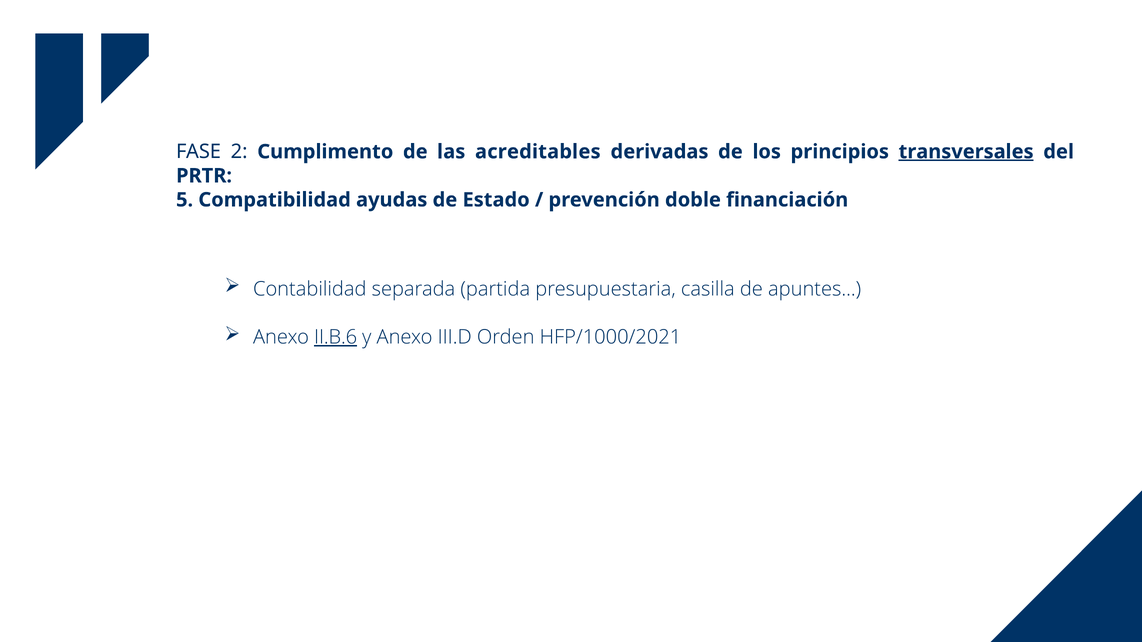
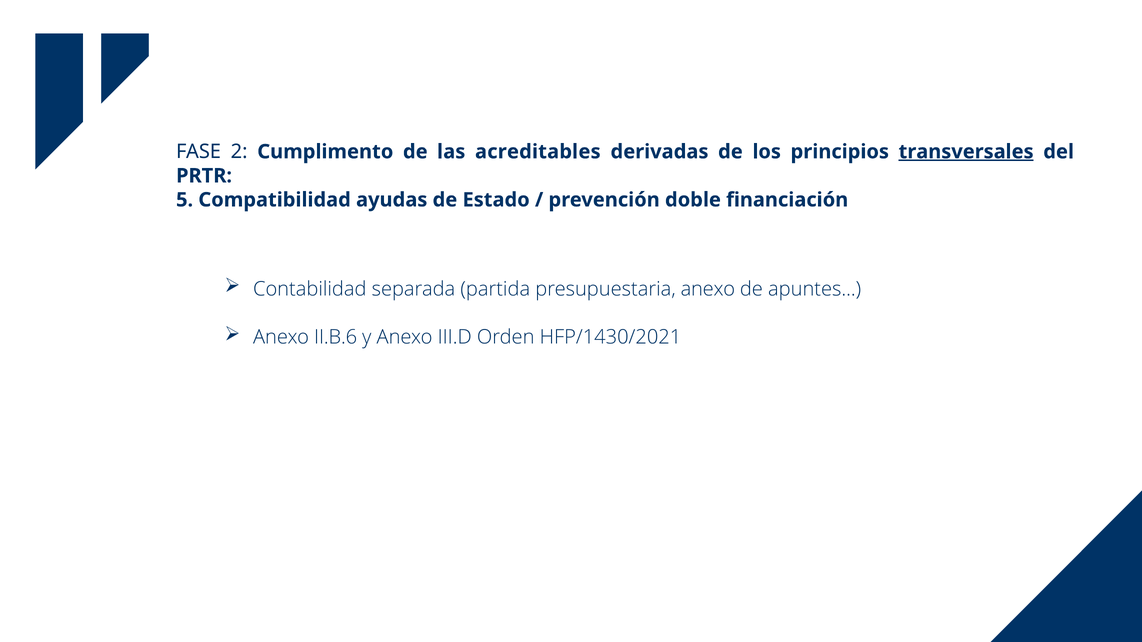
presupuestaria casilla: casilla -> anexo
II.B.6 underline: present -> none
HFP/1000/2021: HFP/1000/2021 -> HFP/1430/2021
